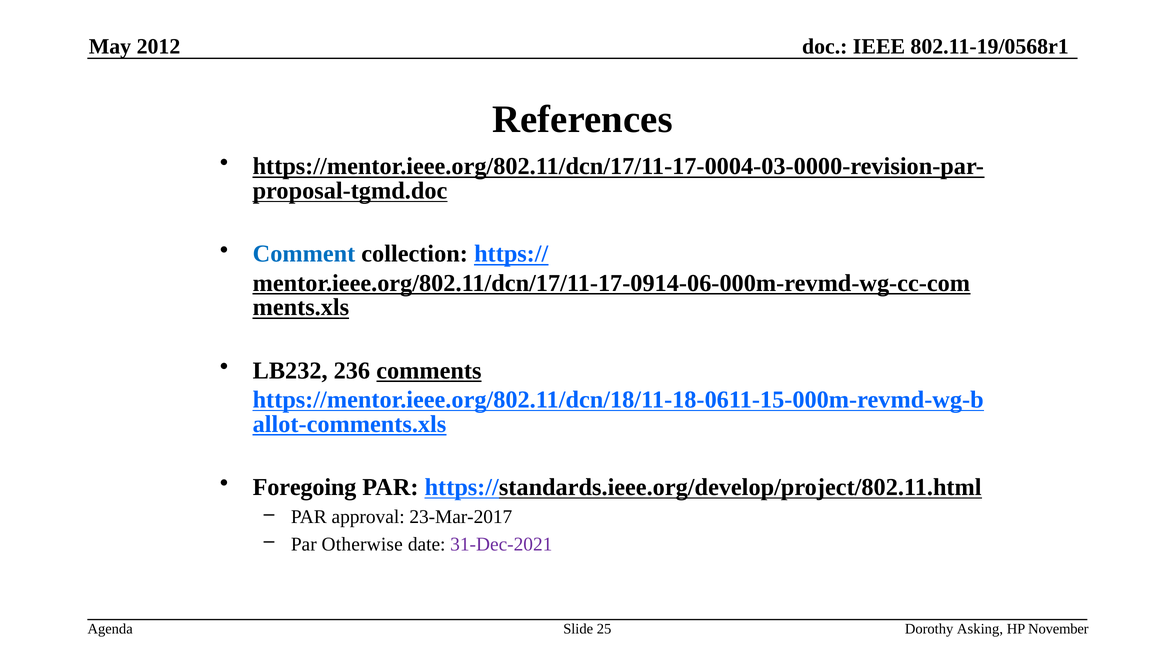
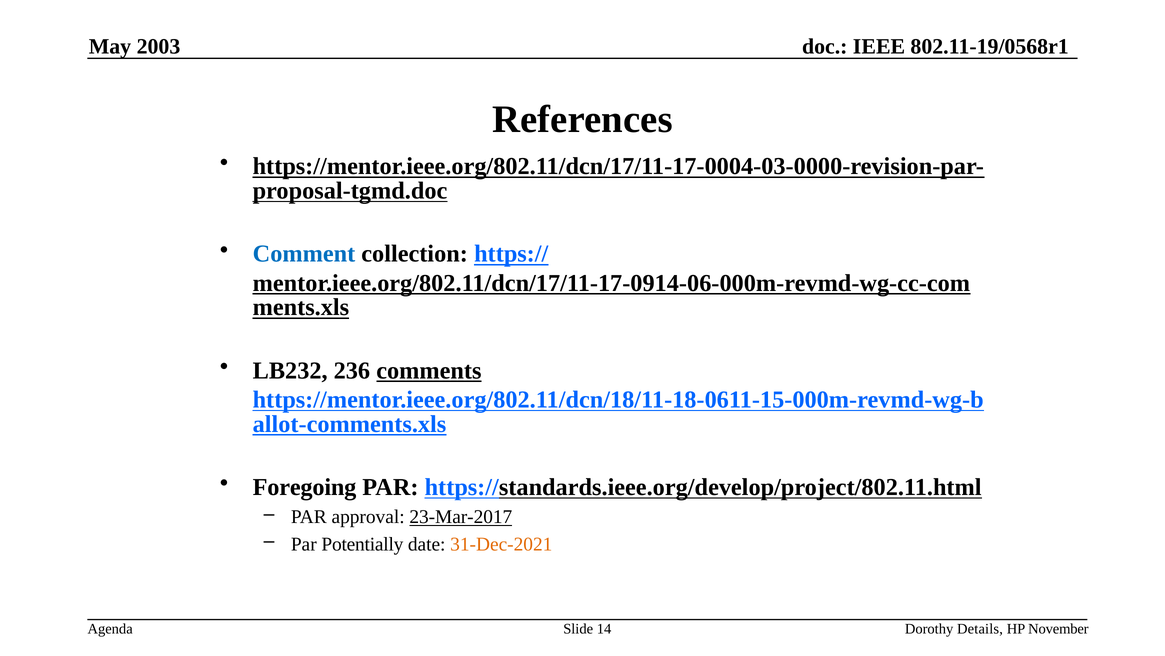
2012: 2012 -> 2003
23-Mar-2017 underline: none -> present
Otherwise: Otherwise -> Potentially
31-Dec-2021 colour: purple -> orange
25: 25 -> 14
Asking: Asking -> Details
